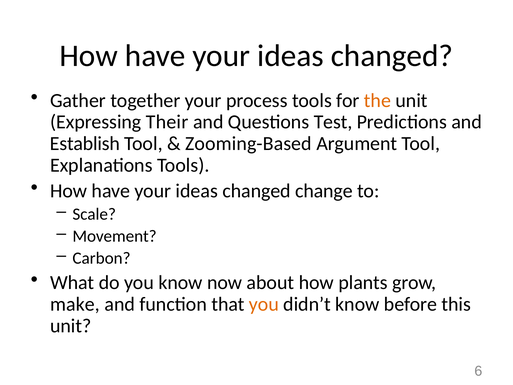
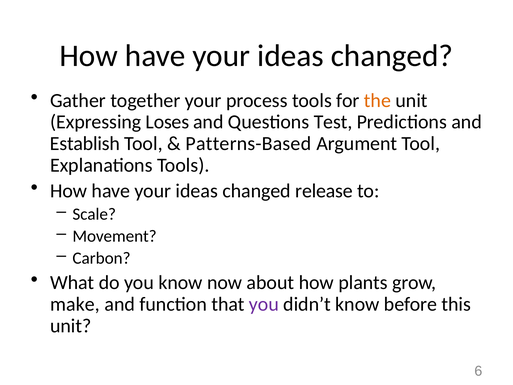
Their: Their -> Loses
Zooming-Based: Zooming-Based -> Patterns-Based
change: change -> release
you at (264, 304) colour: orange -> purple
